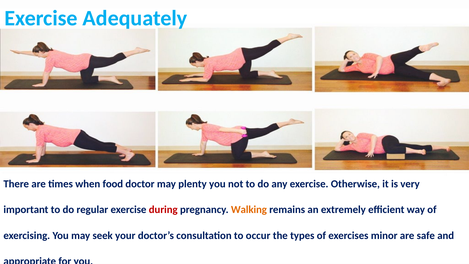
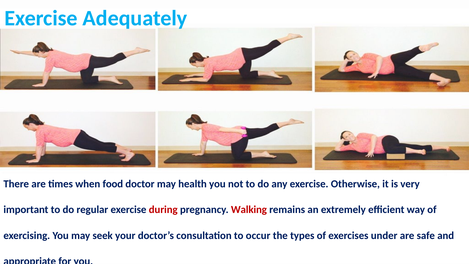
plenty: plenty -> health
Walking colour: orange -> red
minor: minor -> under
